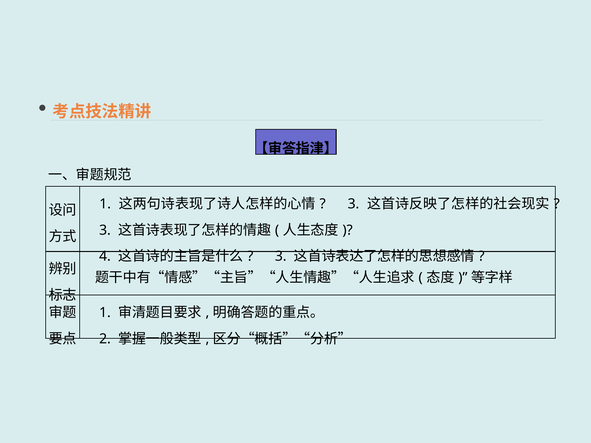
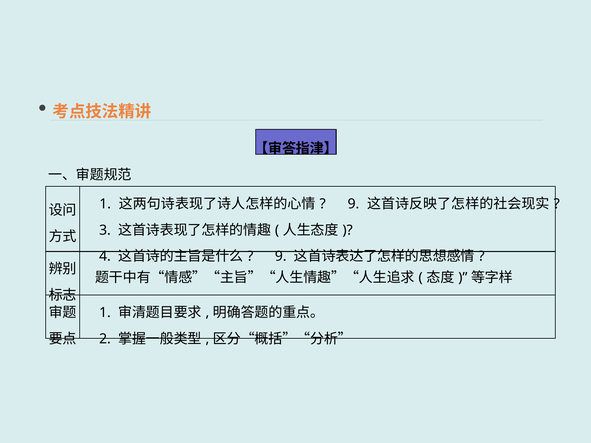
3 at (353, 204): 3 -> 9
3 at (281, 256): 3 -> 9
